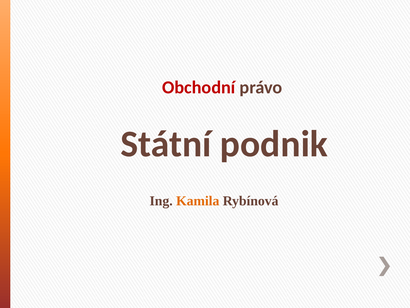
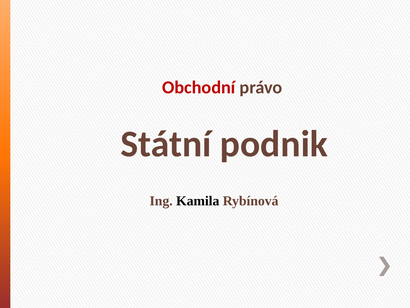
Kamila colour: orange -> black
